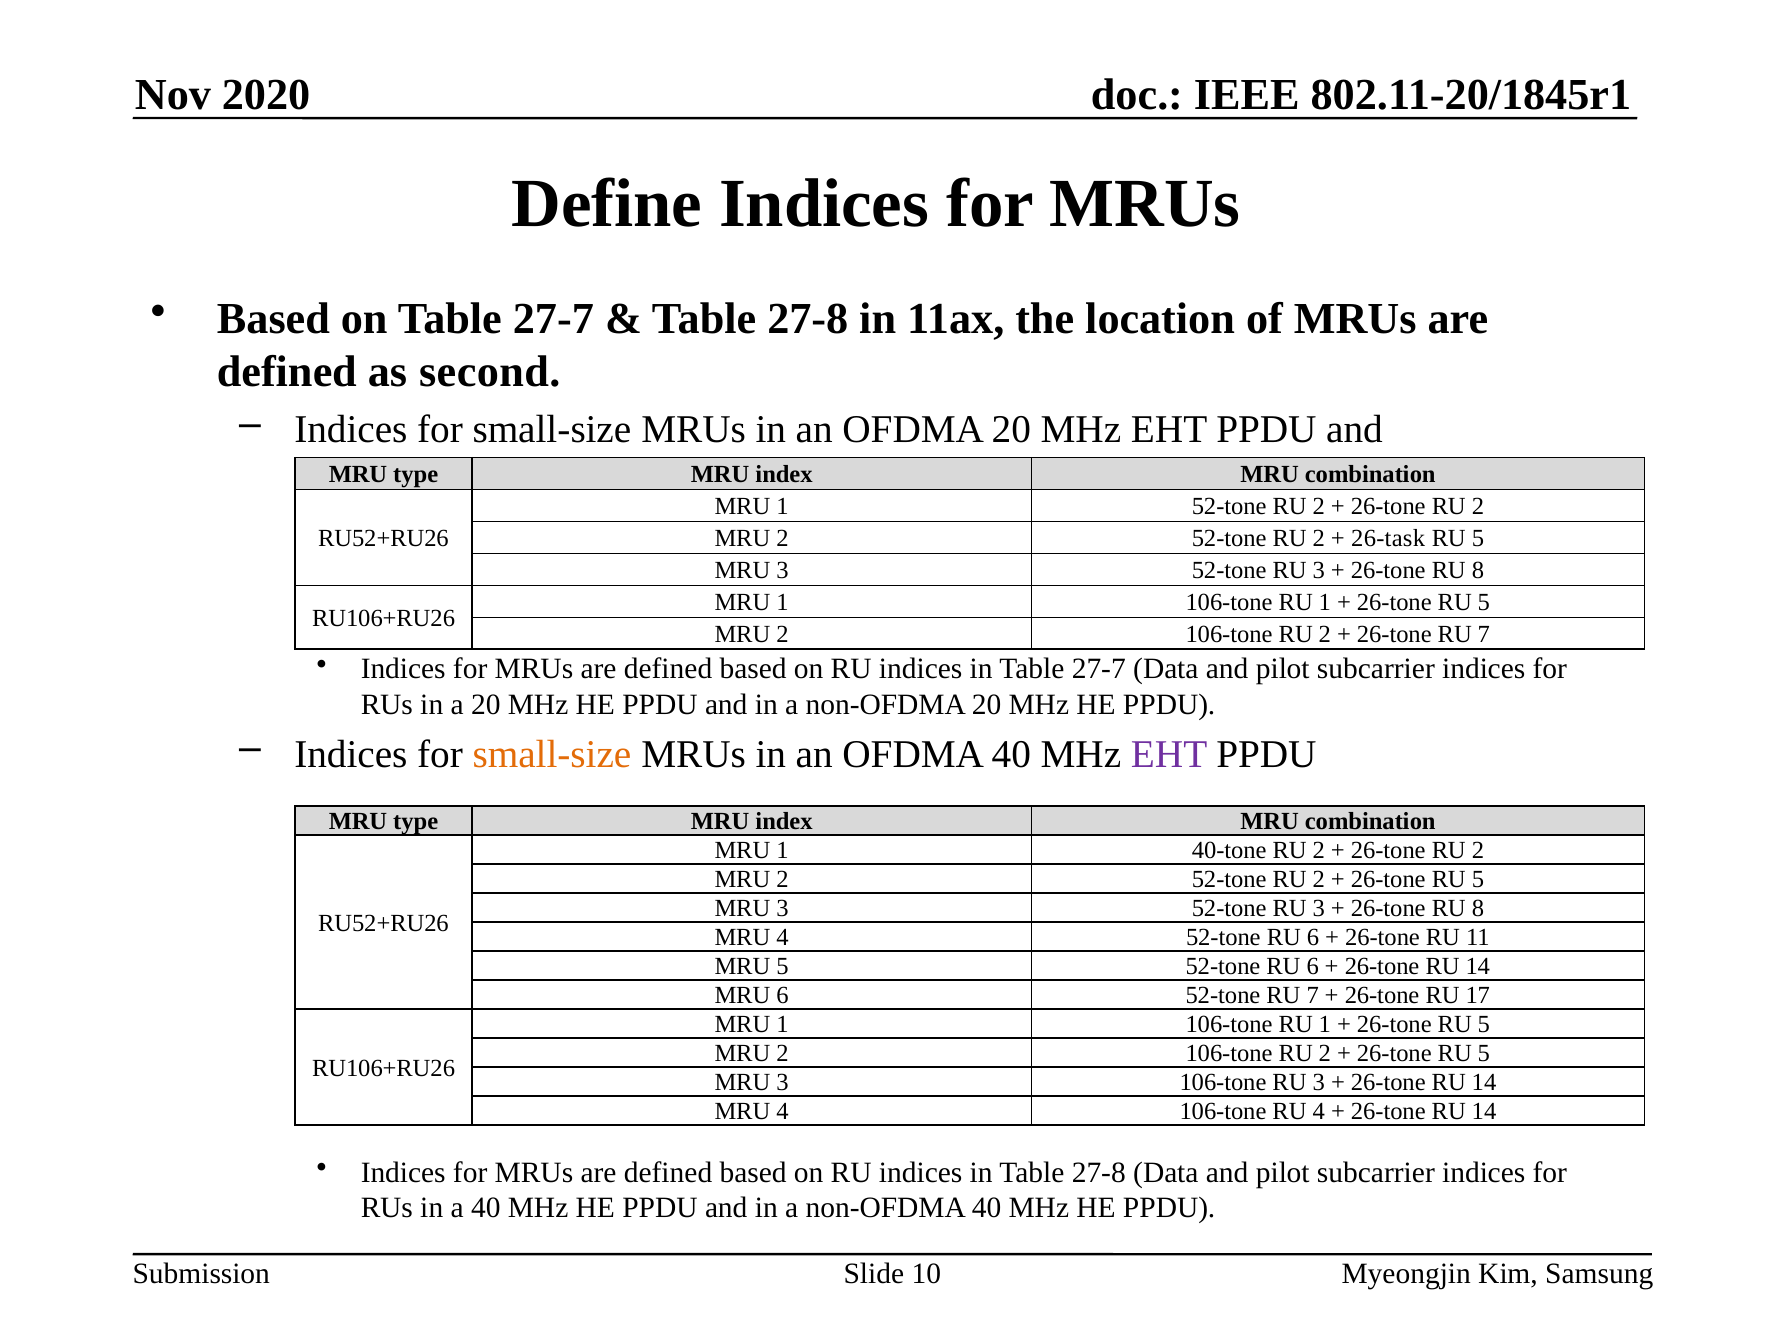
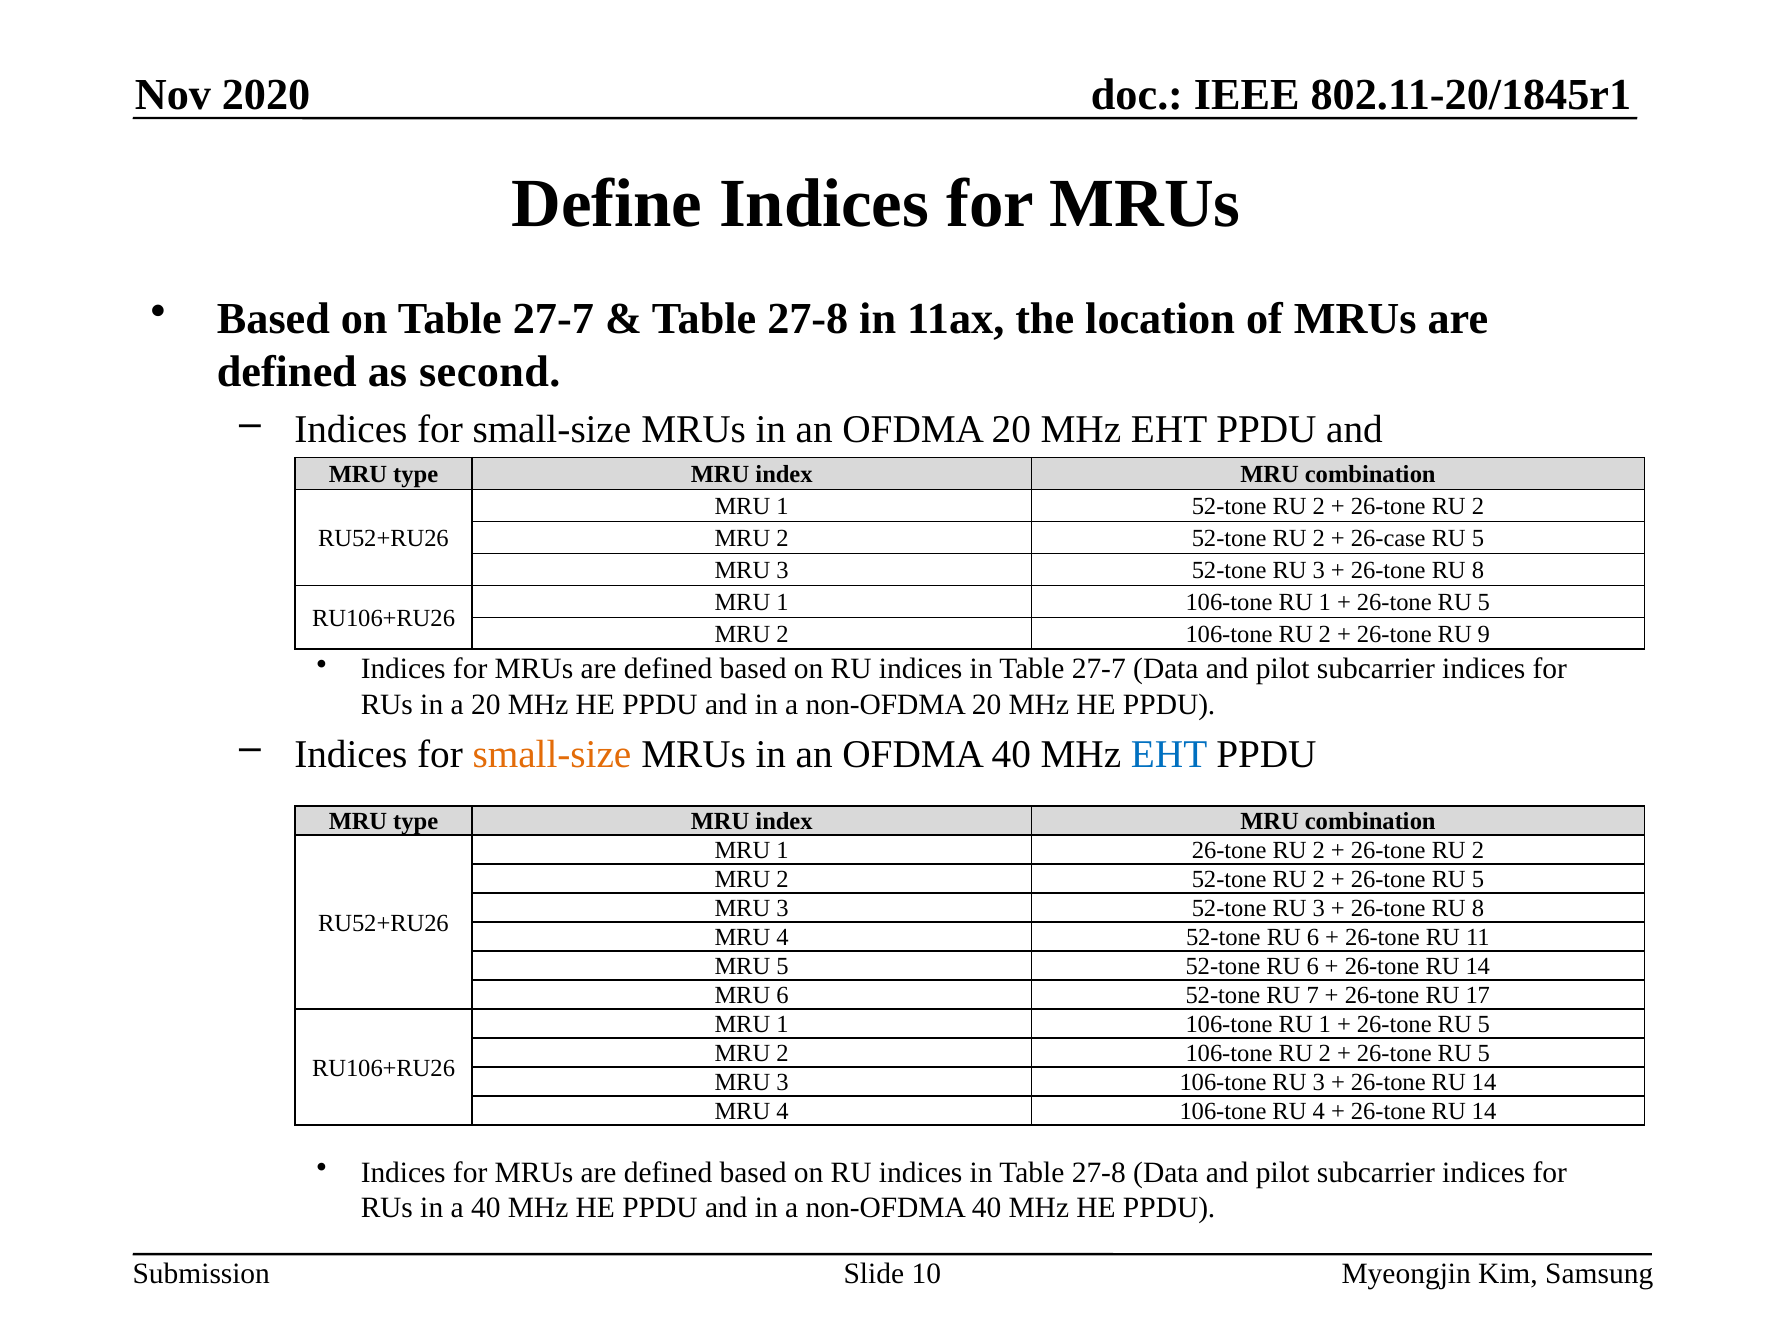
26-task: 26-task -> 26-case
26-tone RU 7: 7 -> 9
EHT at (1169, 754) colour: purple -> blue
1 40-tone: 40-tone -> 26-tone
